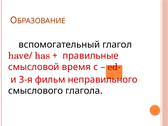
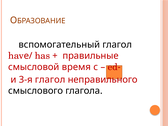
3-я фильм: фильм -> глагол
